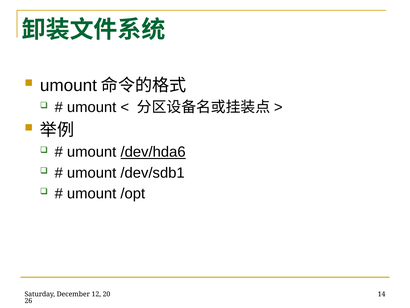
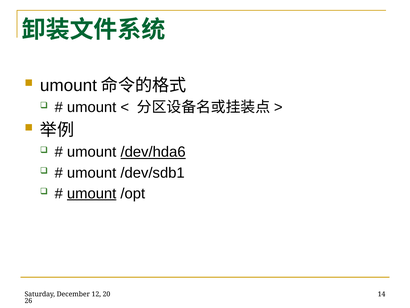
umount at (92, 193) underline: none -> present
